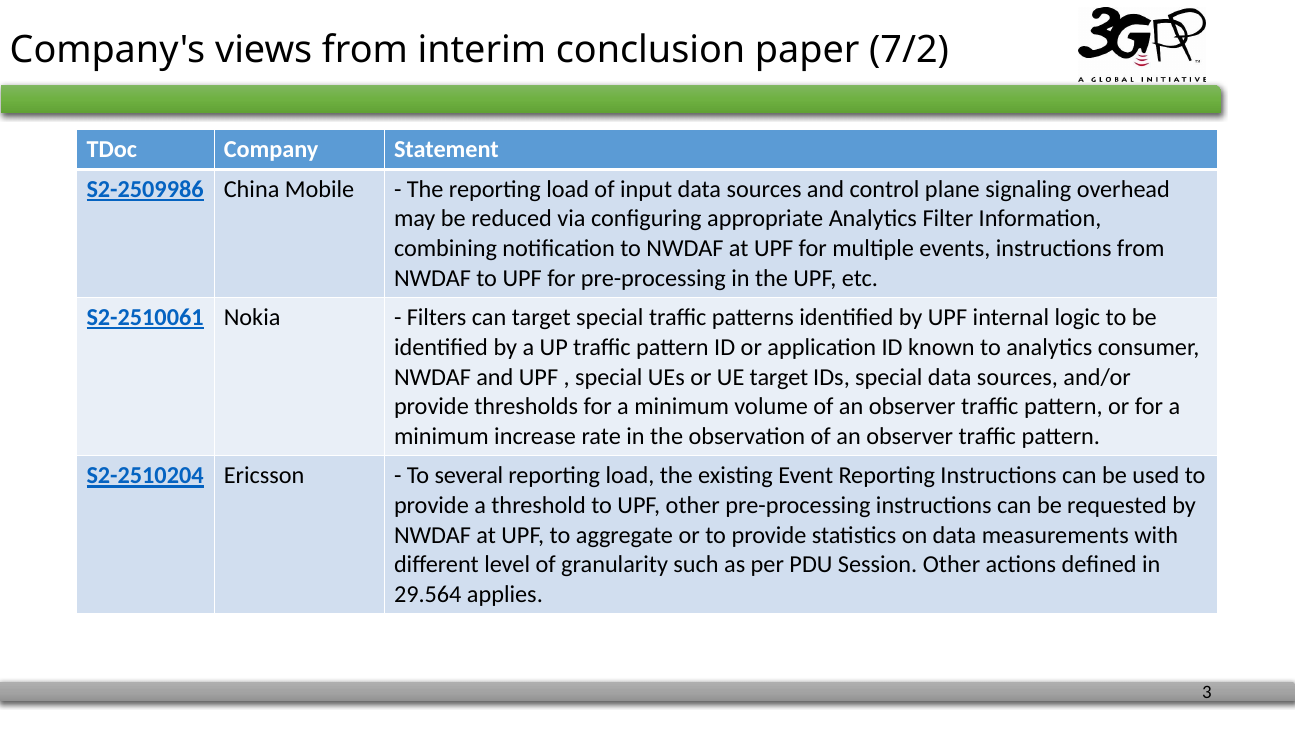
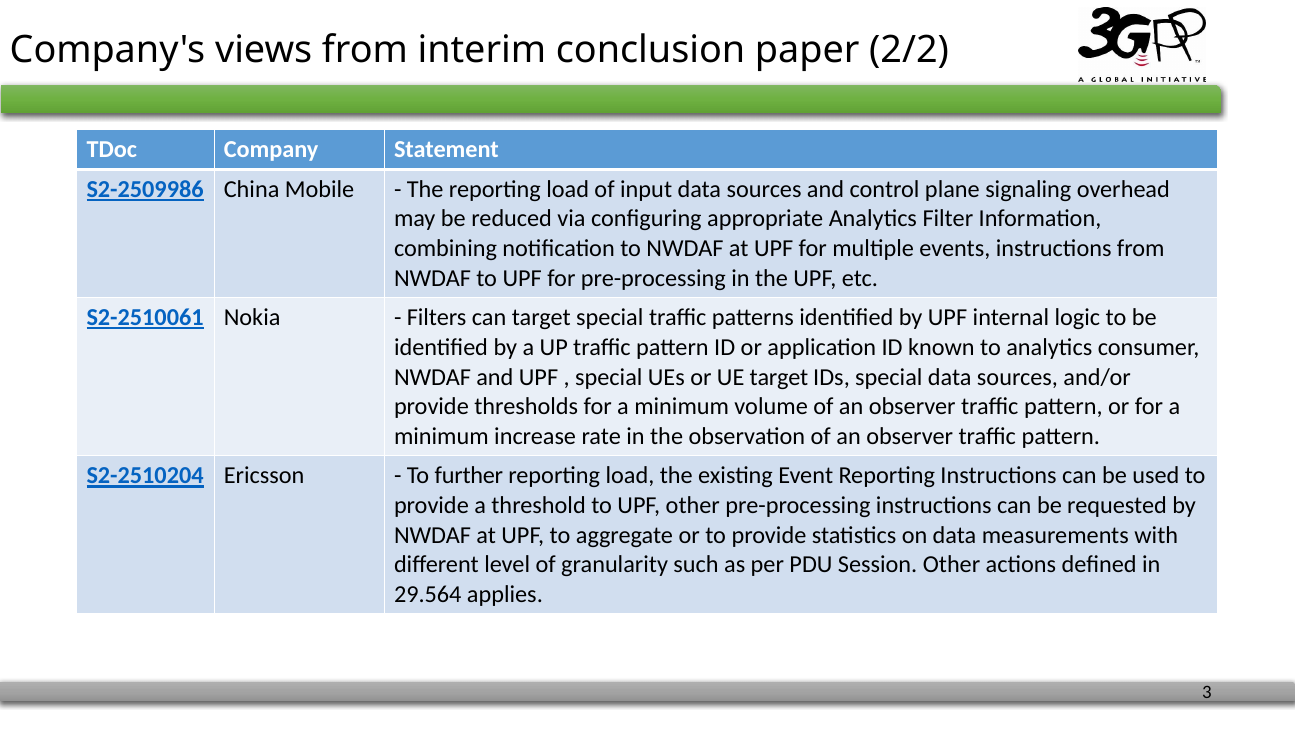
7/2: 7/2 -> 2/2
several: several -> further
